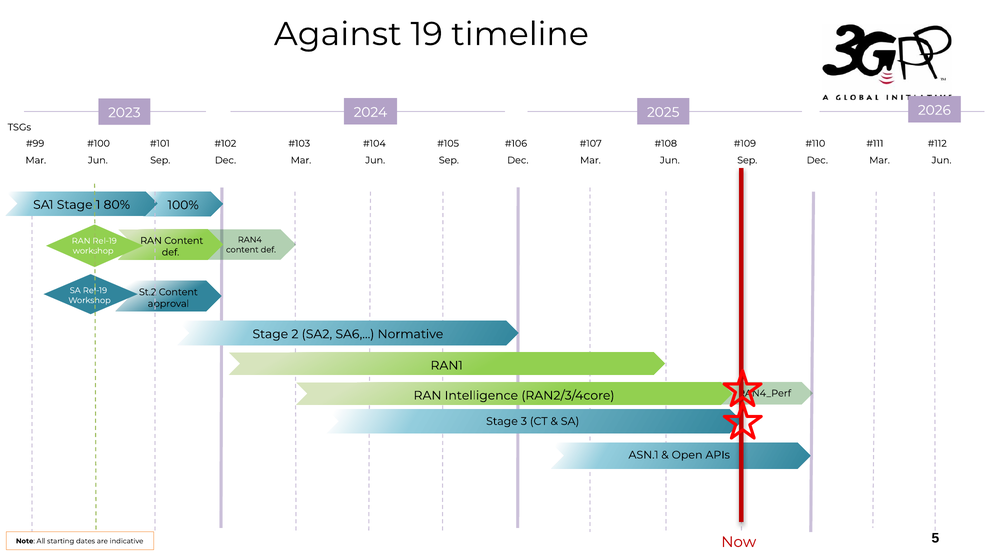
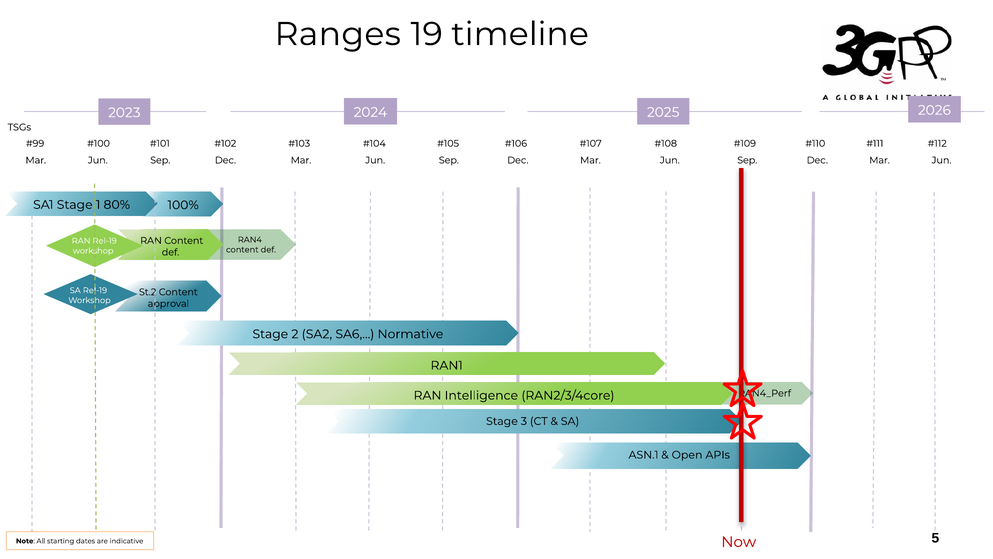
Against: Against -> Ranges
